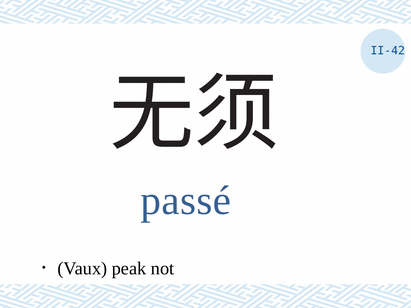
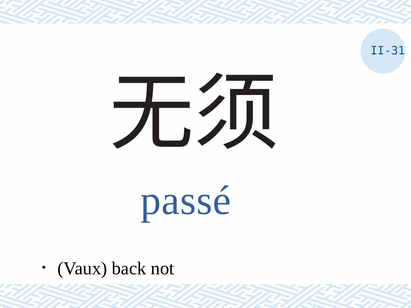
II-42: II-42 -> II-31
peak: peak -> back
